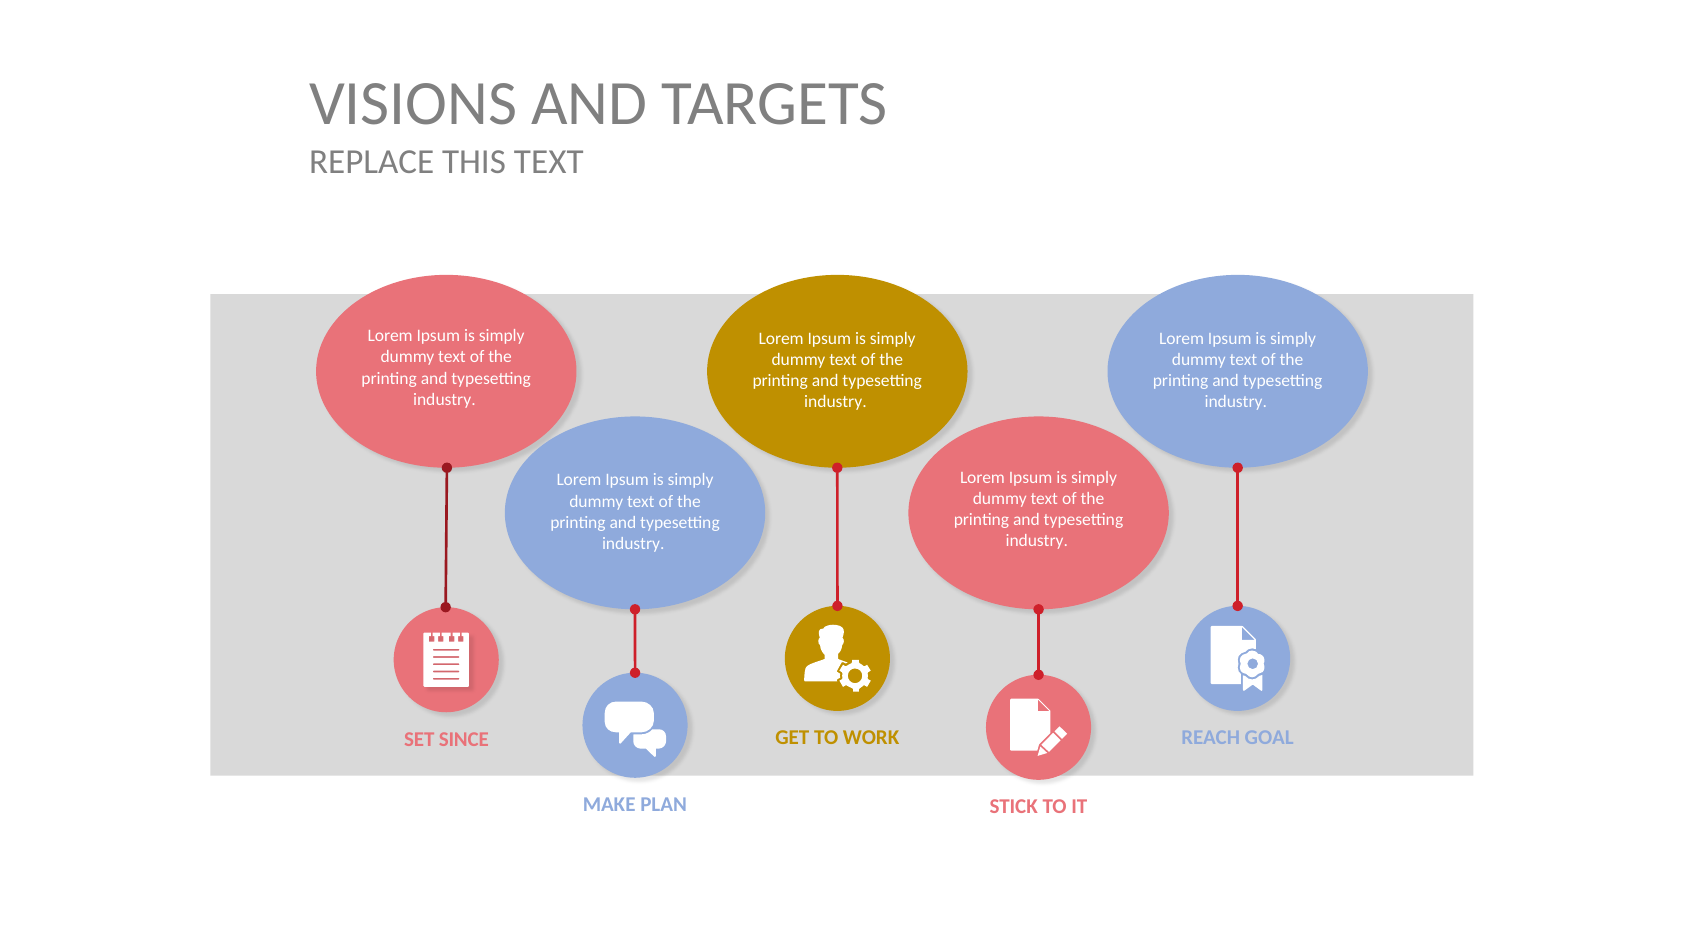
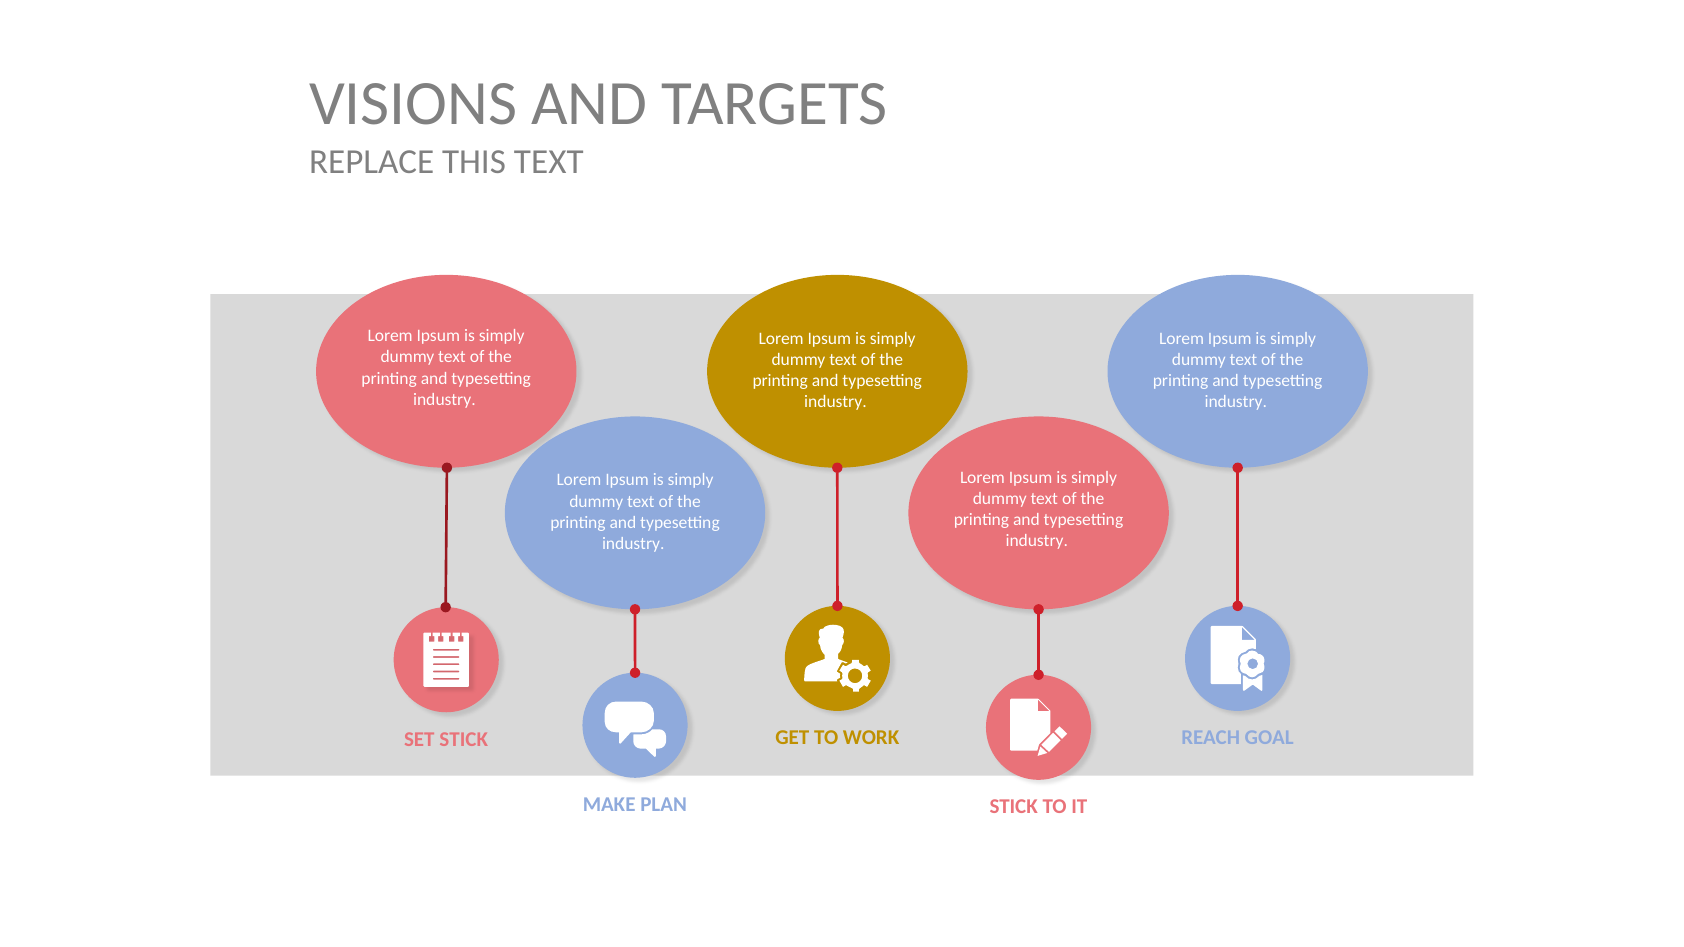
SET SINCE: SINCE -> STICK
